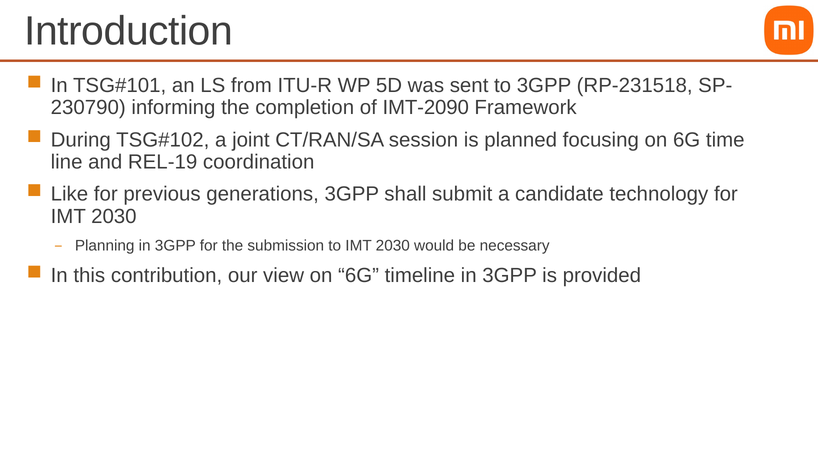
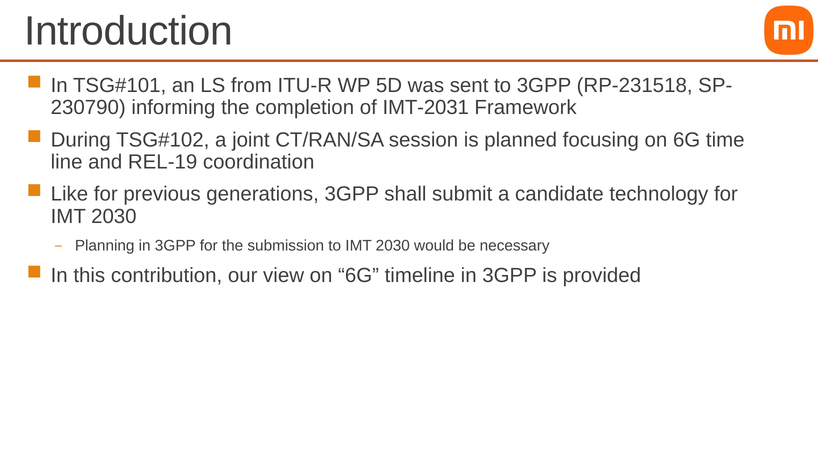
IMT-2090: IMT-2090 -> IMT-2031
